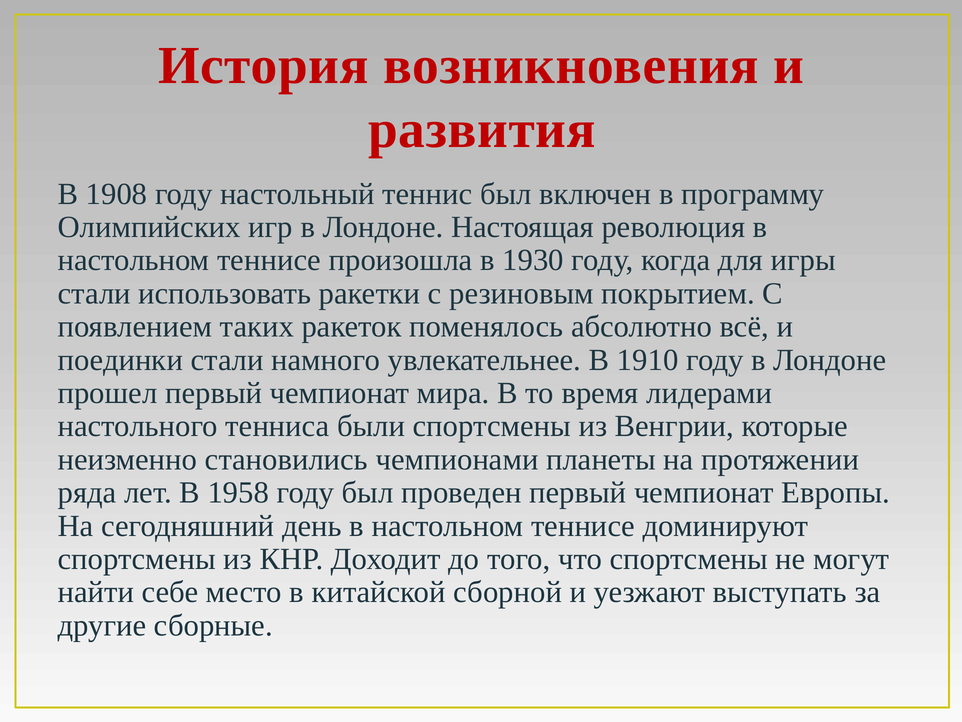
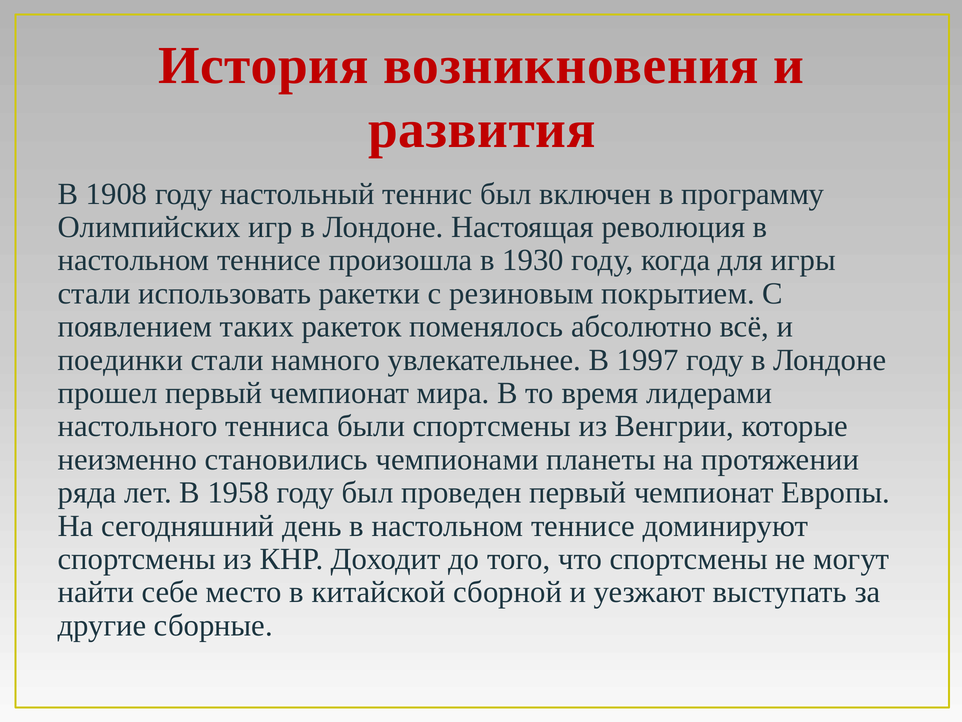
1910: 1910 -> 1997
